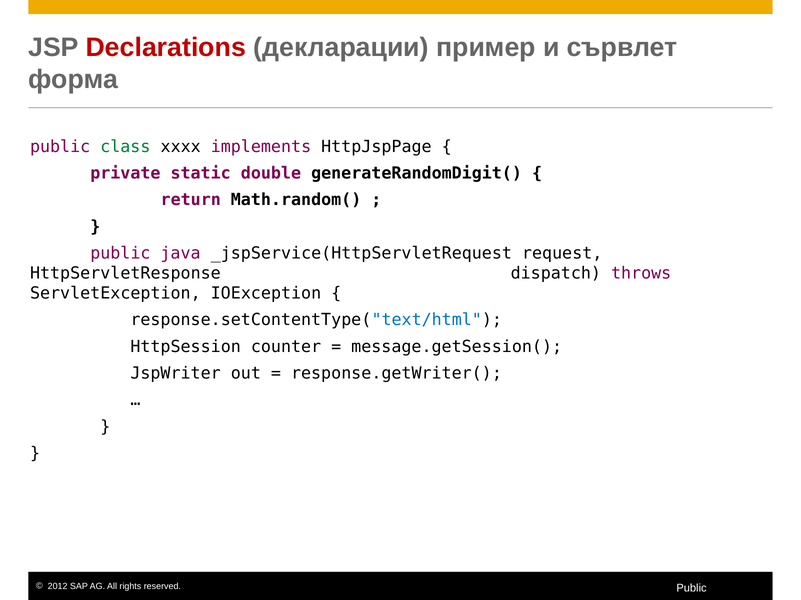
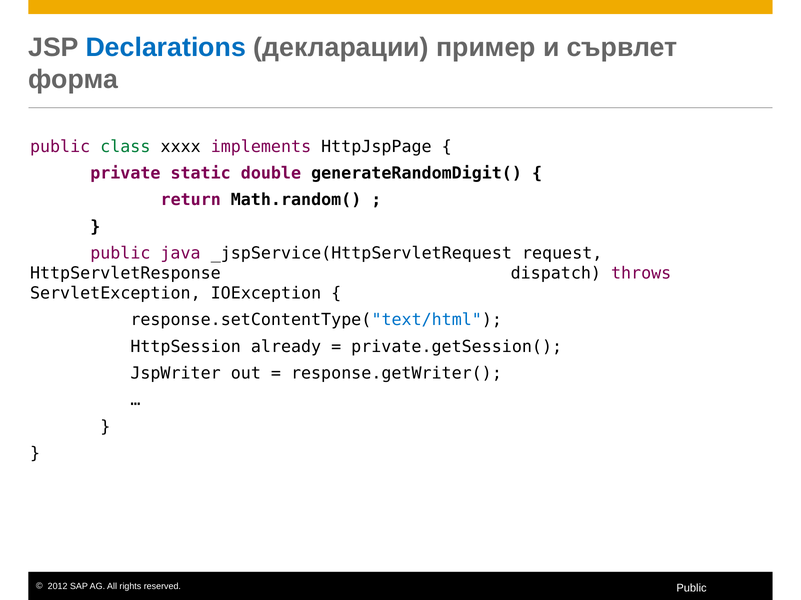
Declarations colour: red -> blue
counter: counter -> already
message.getSession(: message.getSession( -> private.getSession(
